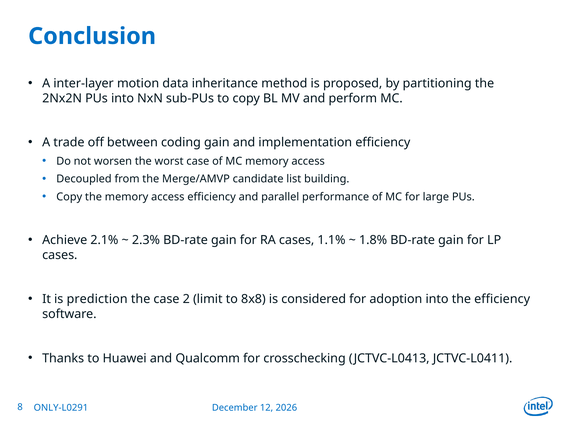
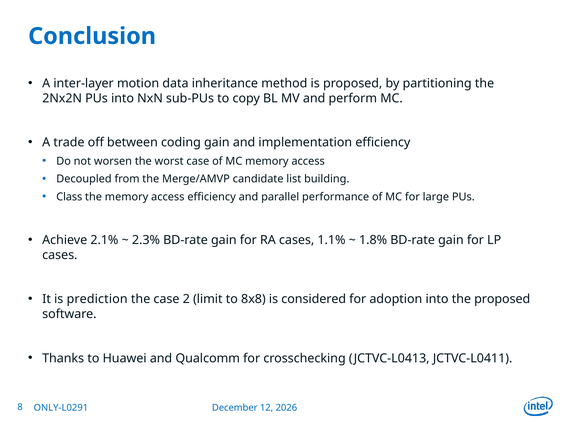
Copy at (69, 197): Copy -> Class
the efficiency: efficiency -> proposed
